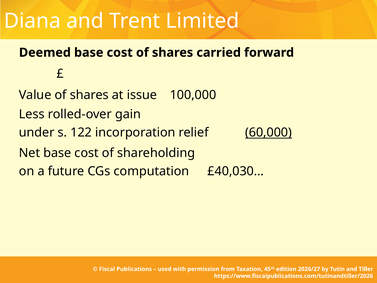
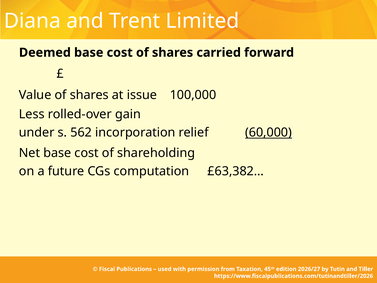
122: 122 -> 562
£40,030…: £40,030… -> £63,382…
